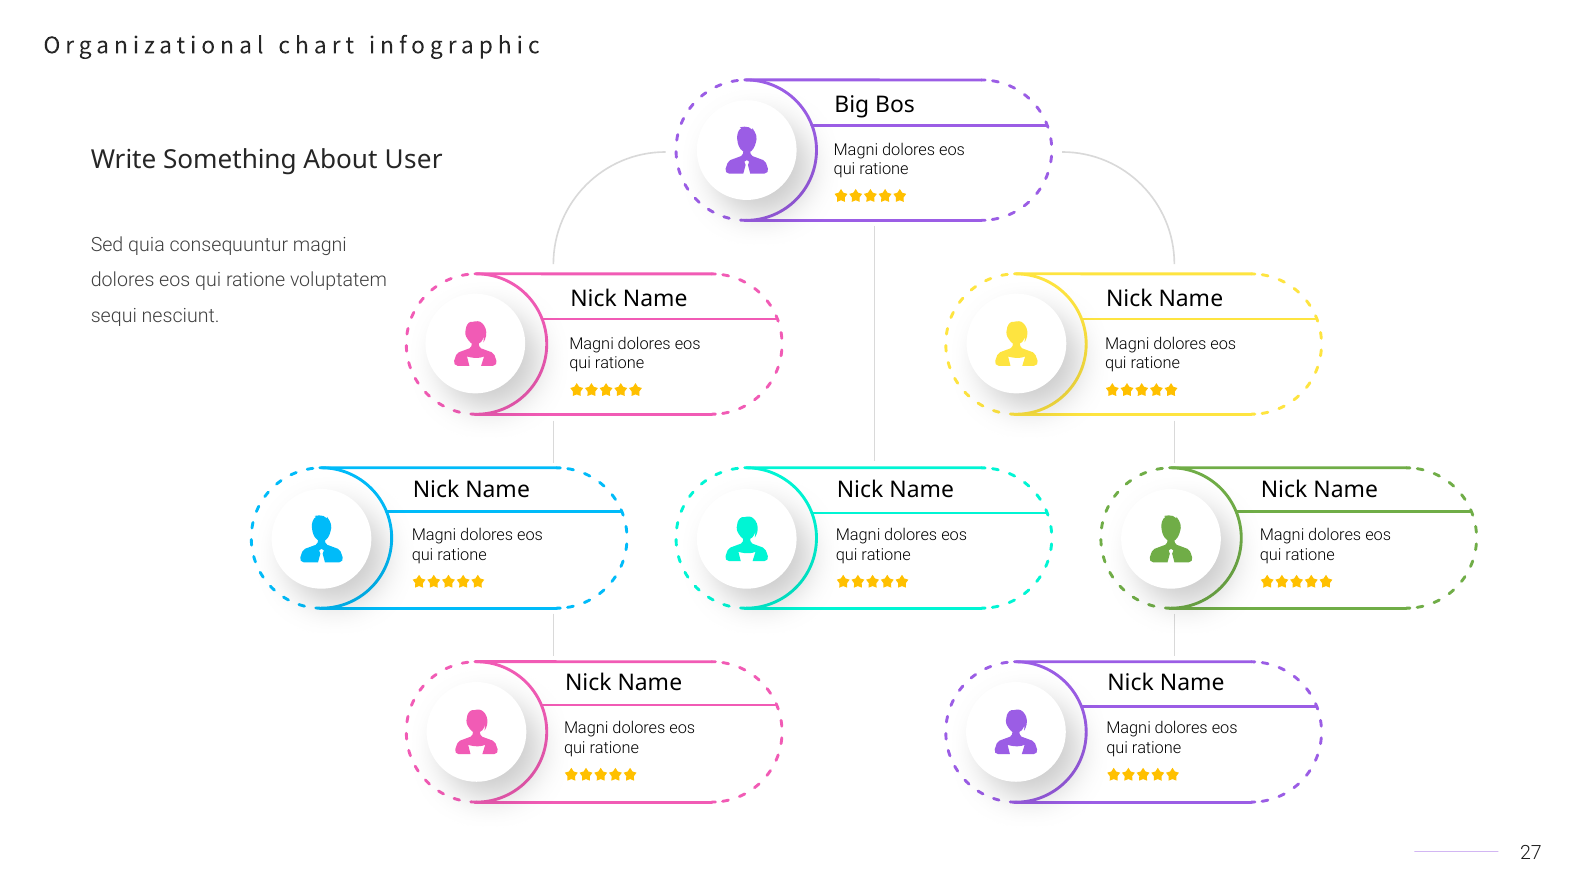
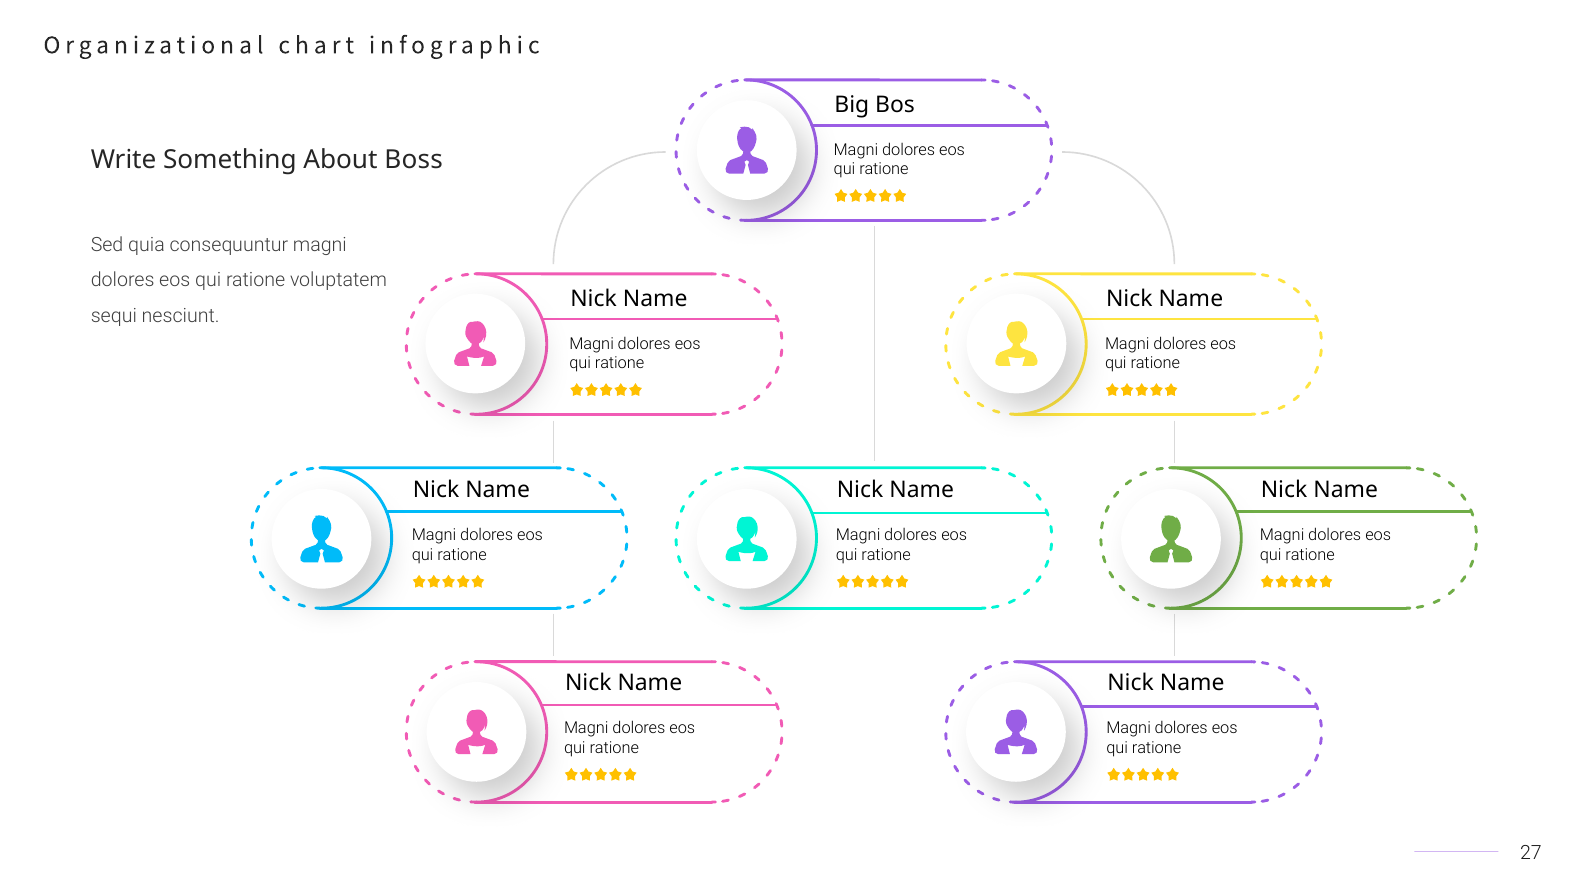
User: User -> Boss
